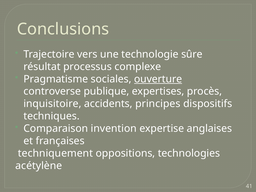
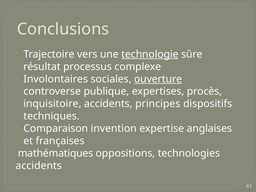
technologie underline: none -> present
Pragmatisme: Pragmatisme -> Involontaires
techniquement: techniquement -> mathématiques
acétylène at (39, 166): acétylène -> accidents
